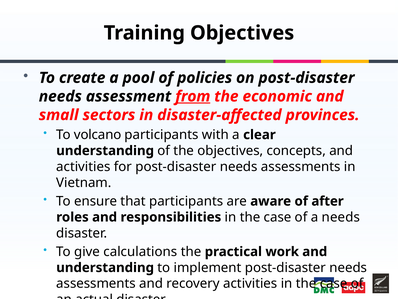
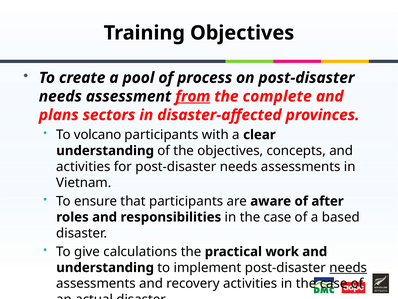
policies: policies -> process
economic: economic -> complete
small: small -> plans
a needs: needs -> based
needs at (348, 267) underline: none -> present
